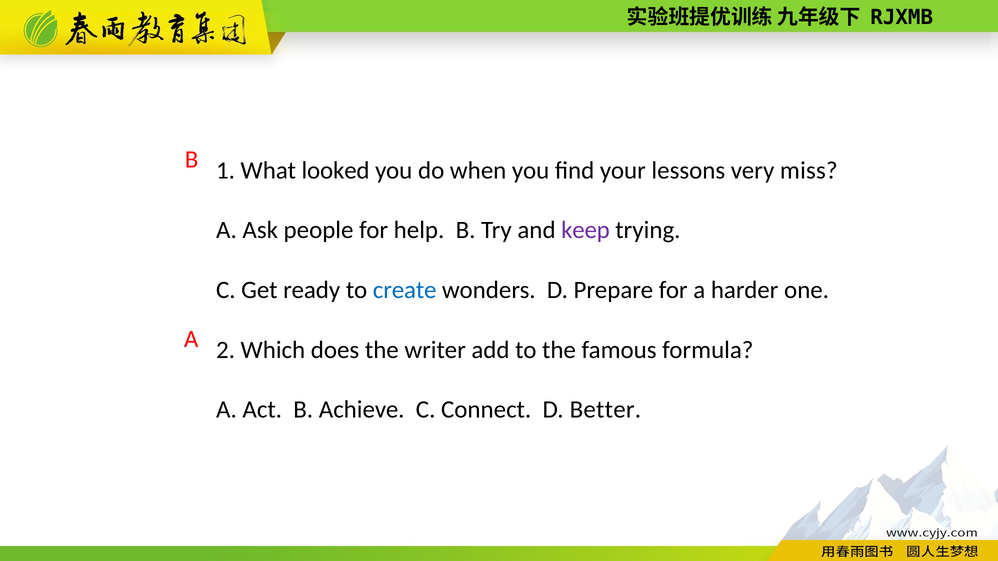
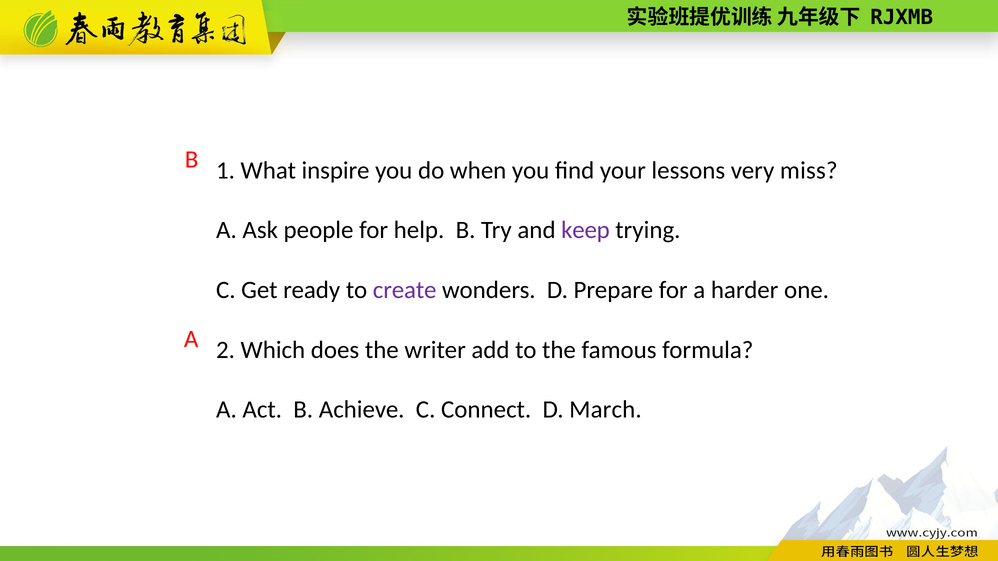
looked: looked -> inspire
create colour: blue -> purple
Better: Better -> March
